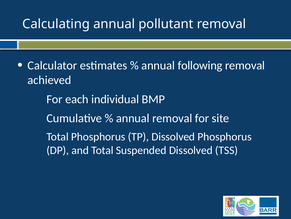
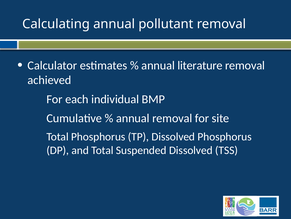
following: following -> literature
